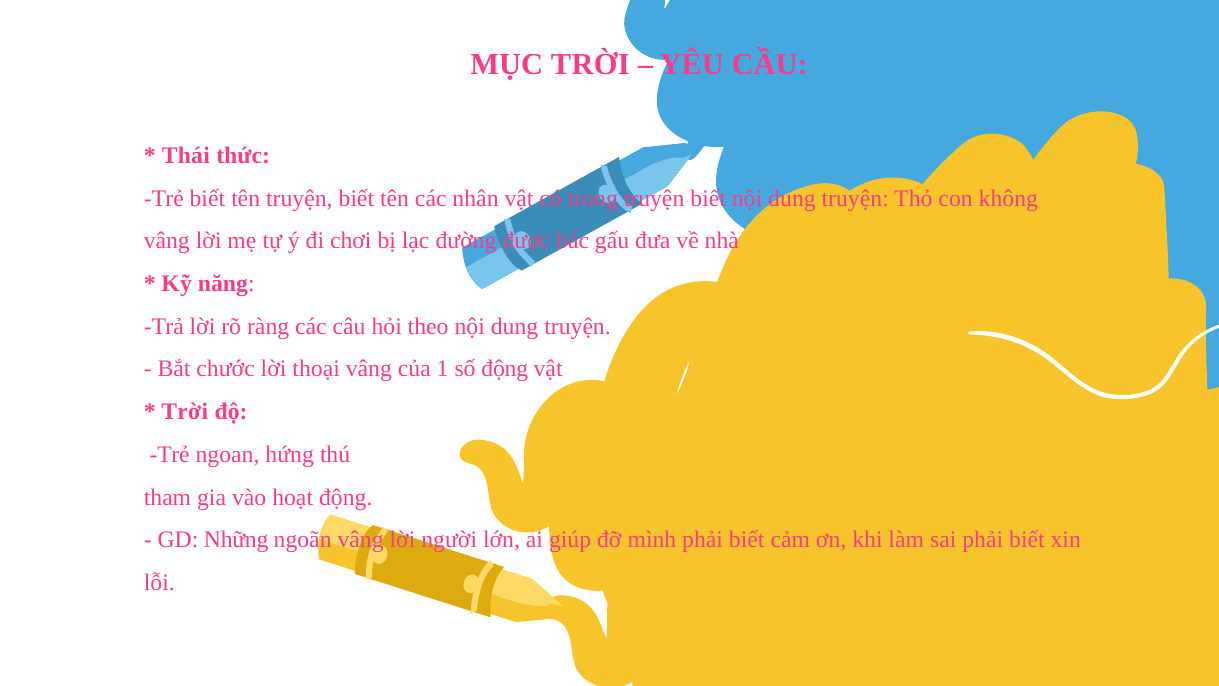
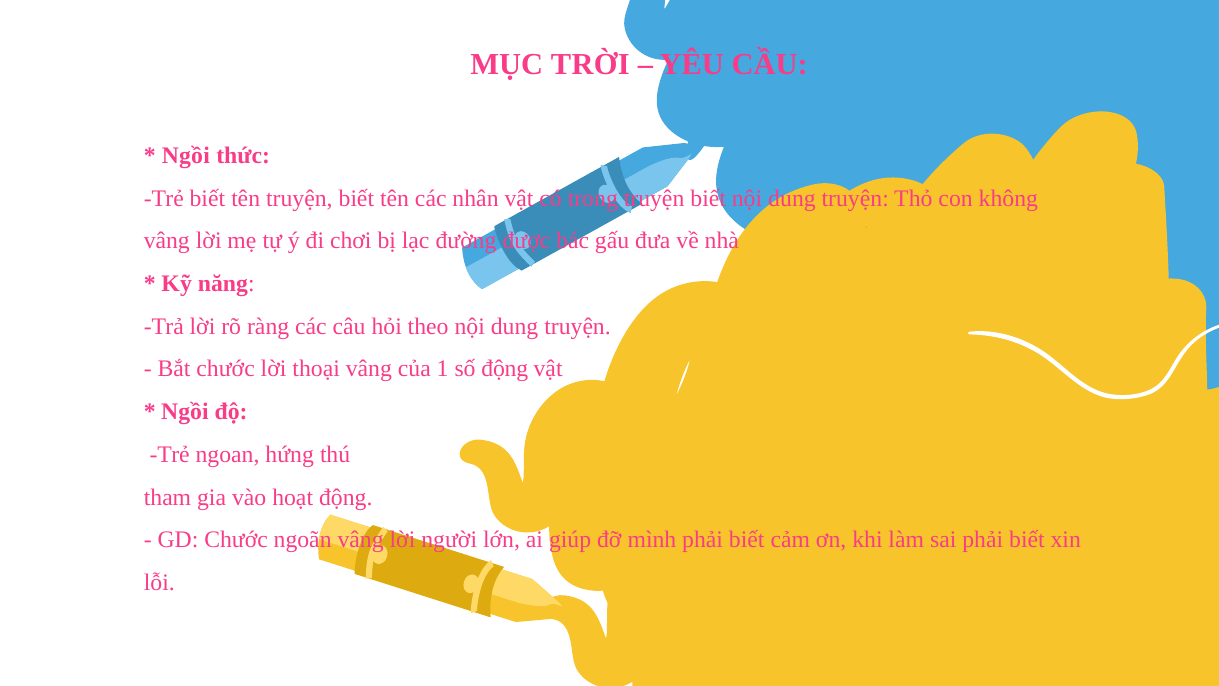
Thái at (186, 156): Thái -> Ngồi
Trời at (185, 412): Trời -> Ngồi
GD Những: Những -> Chước
